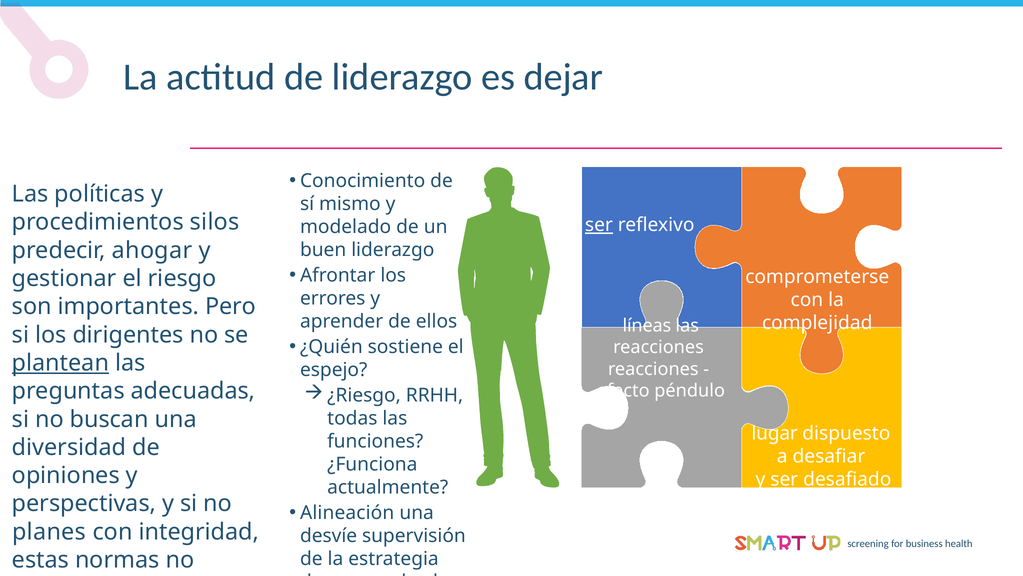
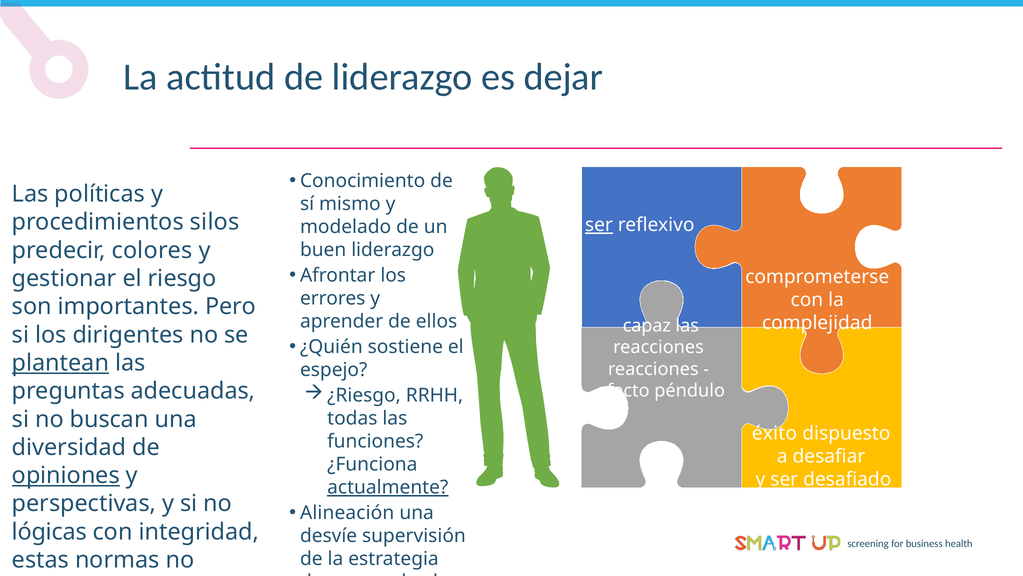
ahogar: ahogar -> colores
líneas: líneas -> capaz
lugar: lugar -> éxito
opiniones underline: none -> present
actualmente underline: none -> present
planes: planes -> lógicas
